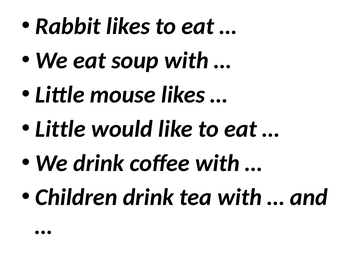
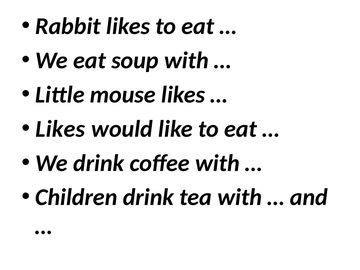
Little at (60, 129): Little -> Likes
